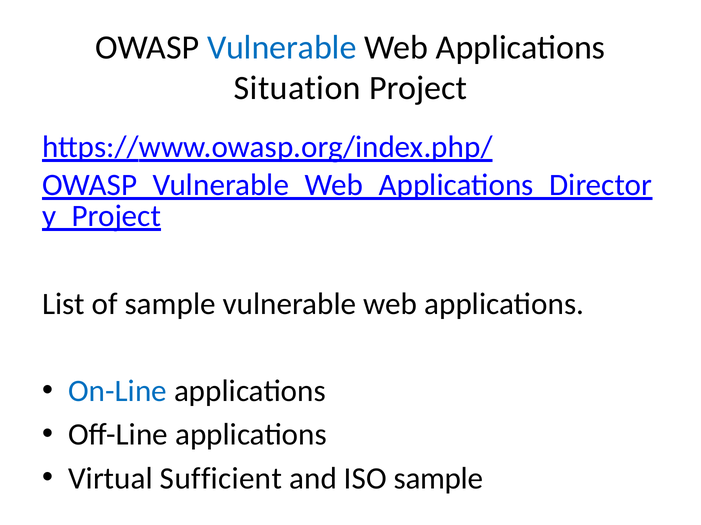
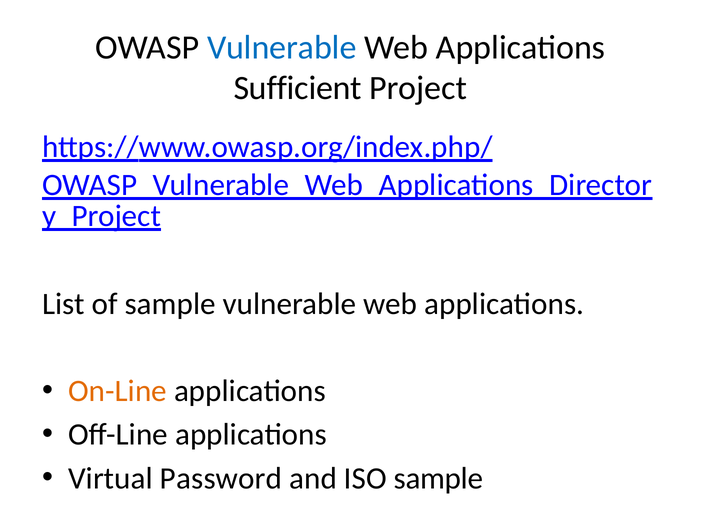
Situation: Situation -> Sufficient
On-Line colour: blue -> orange
Sufficient: Sufficient -> Password
